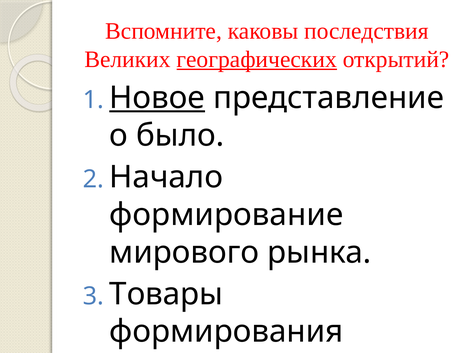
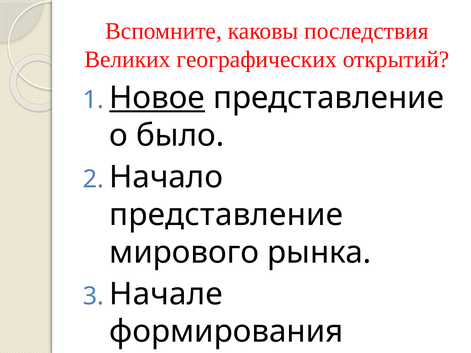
географических underline: present -> none
формирование at (226, 215): формирование -> представление
Товары: Товары -> Начале
